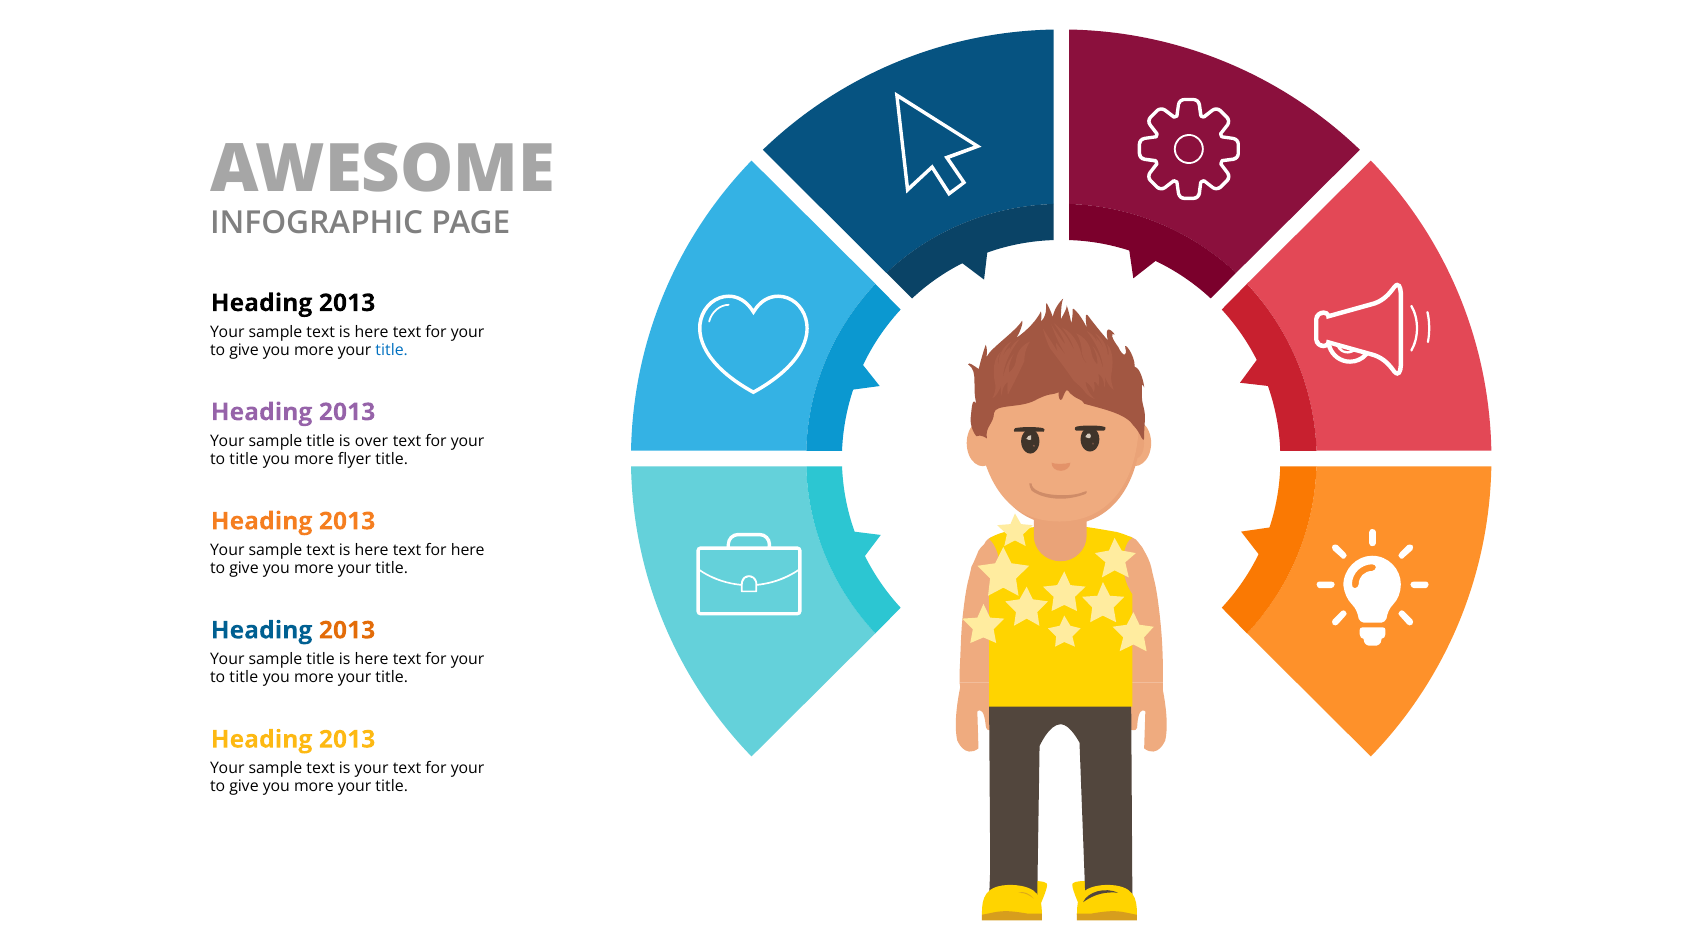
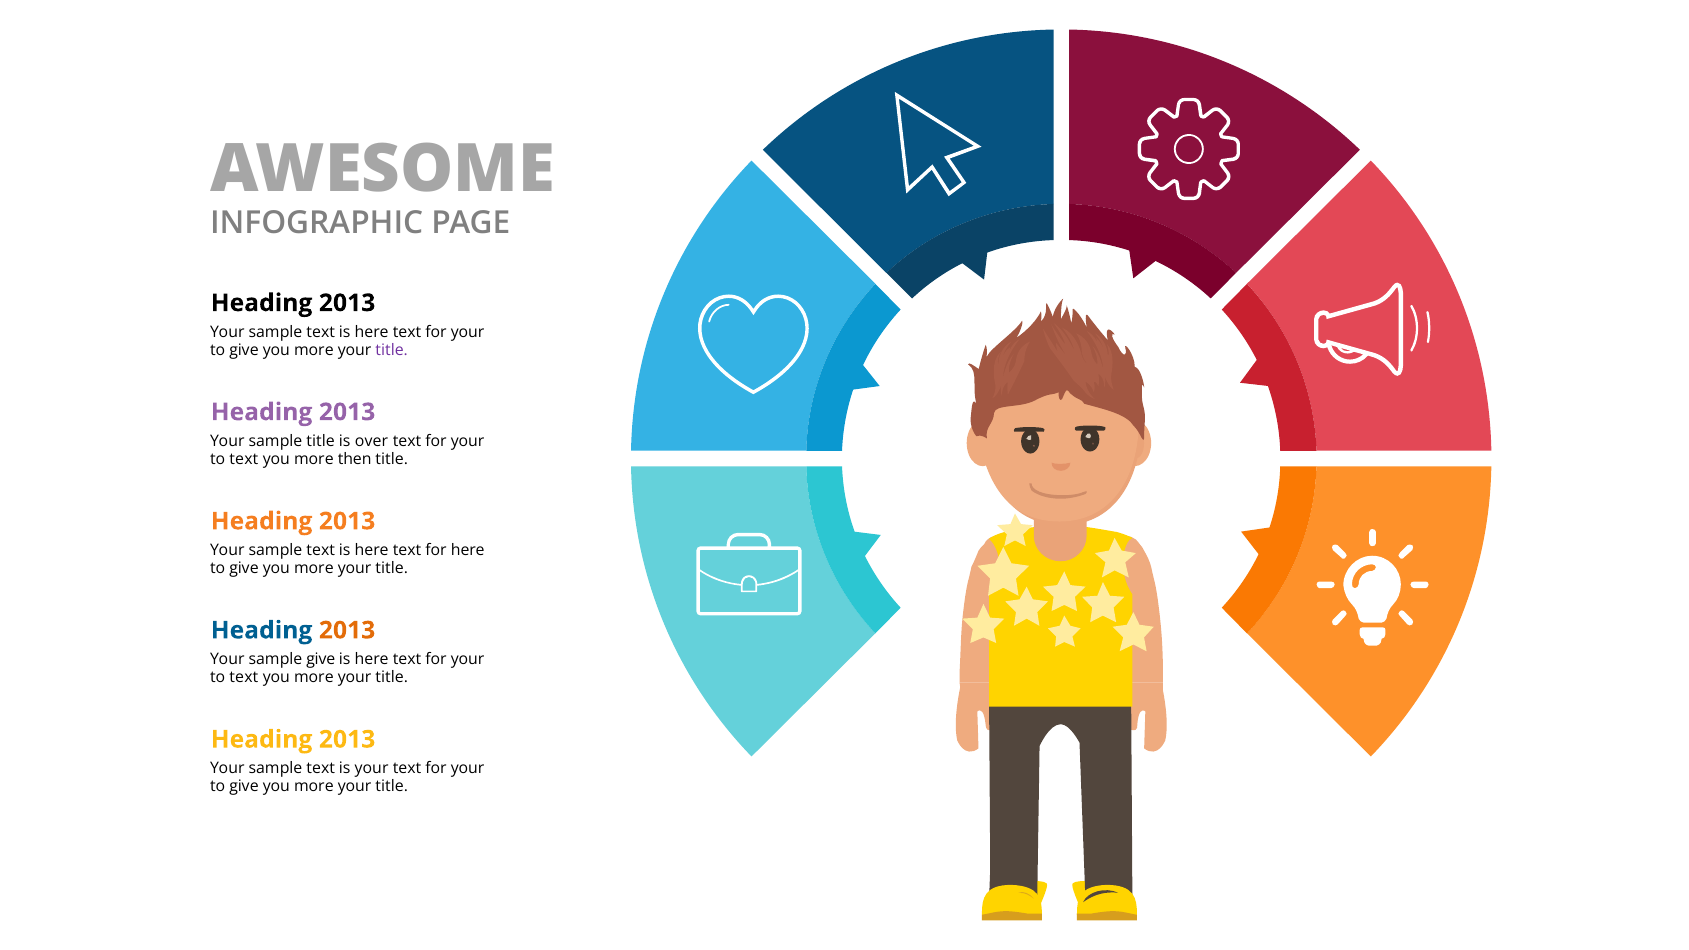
title at (392, 350) colour: blue -> purple
title at (244, 459): title -> text
flyer: flyer -> then
title at (321, 660): title -> give
title at (244, 677): title -> text
